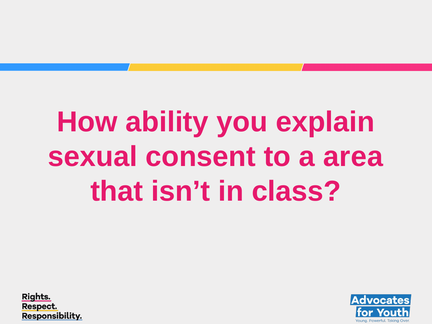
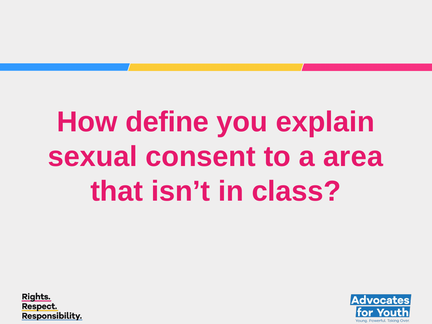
ability: ability -> define
